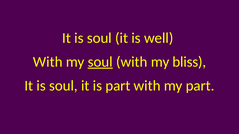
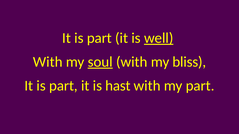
soul at (99, 38): soul -> part
well underline: none -> present
soul at (63, 86): soul -> part
is part: part -> hast
